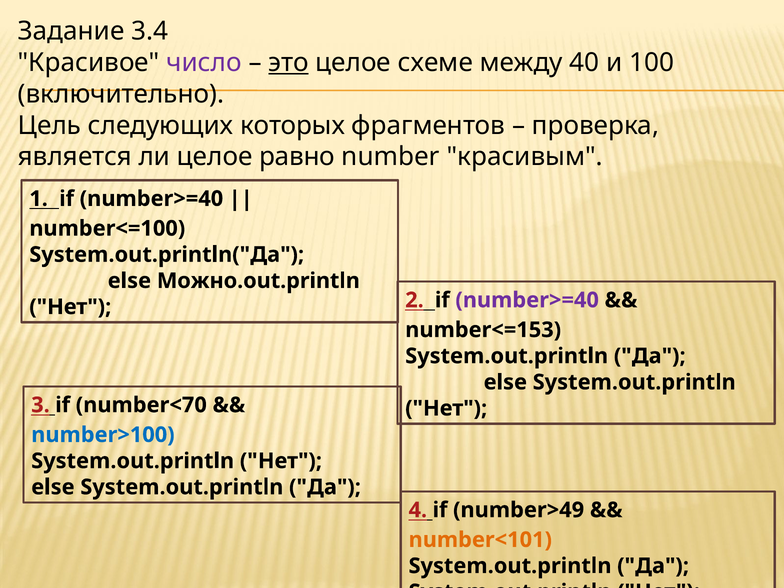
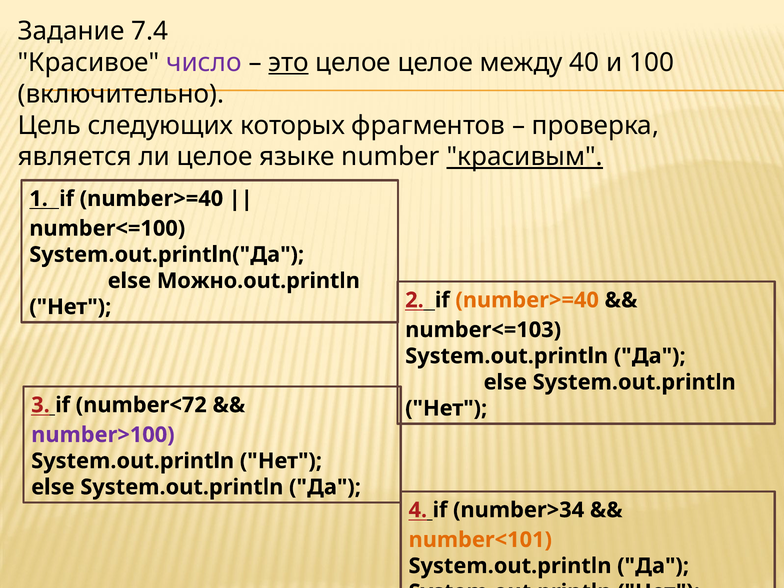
3.4: 3.4 -> 7.4
целое схеме: схеме -> целое
равно: равно -> языке
красивым underline: none -> present
number>=40 at (527, 300) colour: purple -> orange
number<=153: number<=153 -> number<=103
number<70: number<70 -> number<72
number>100 colour: blue -> purple
number>49: number>49 -> number>34
